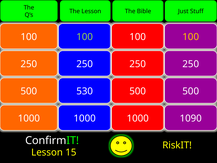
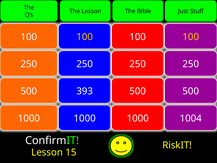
100 at (85, 37) colour: light green -> yellow
530: 530 -> 393
1090: 1090 -> 1004
